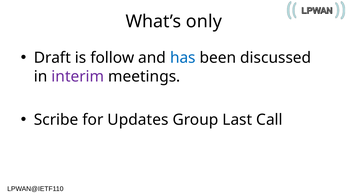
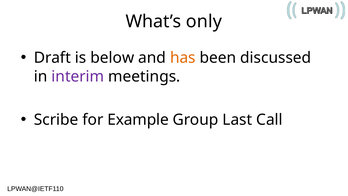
follow: follow -> below
has colour: blue -> orange
Updates: Updates -> Example
